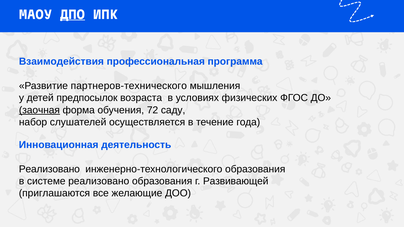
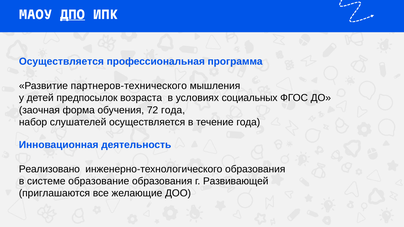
Взаимодействия at (61, 62): Взаимодействия -> Осуществляется
физических: физических -> социальных
заочная underline: present -> none
72 саду: саду -> года
системе реализовано: реализовано -> образование
